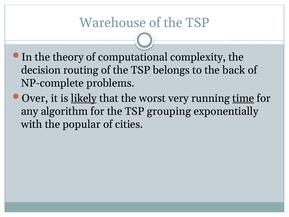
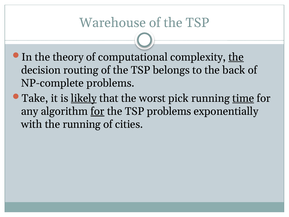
the at (236, 57) underline: none -> present
Over: Over -> Take
very: very -> pick
for at (97, 111) underline: none -> present
TSP grouping: grouping -> problems
the popular: popular -> running
